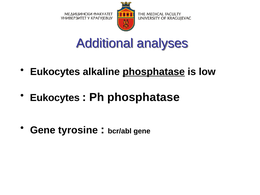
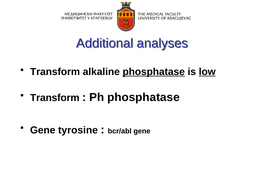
Eukocytes at (55, 72): Eukocytes -> Transform
low underline: none -> present
Eukocytes at (55, 98): Eukocytes -> Transform
